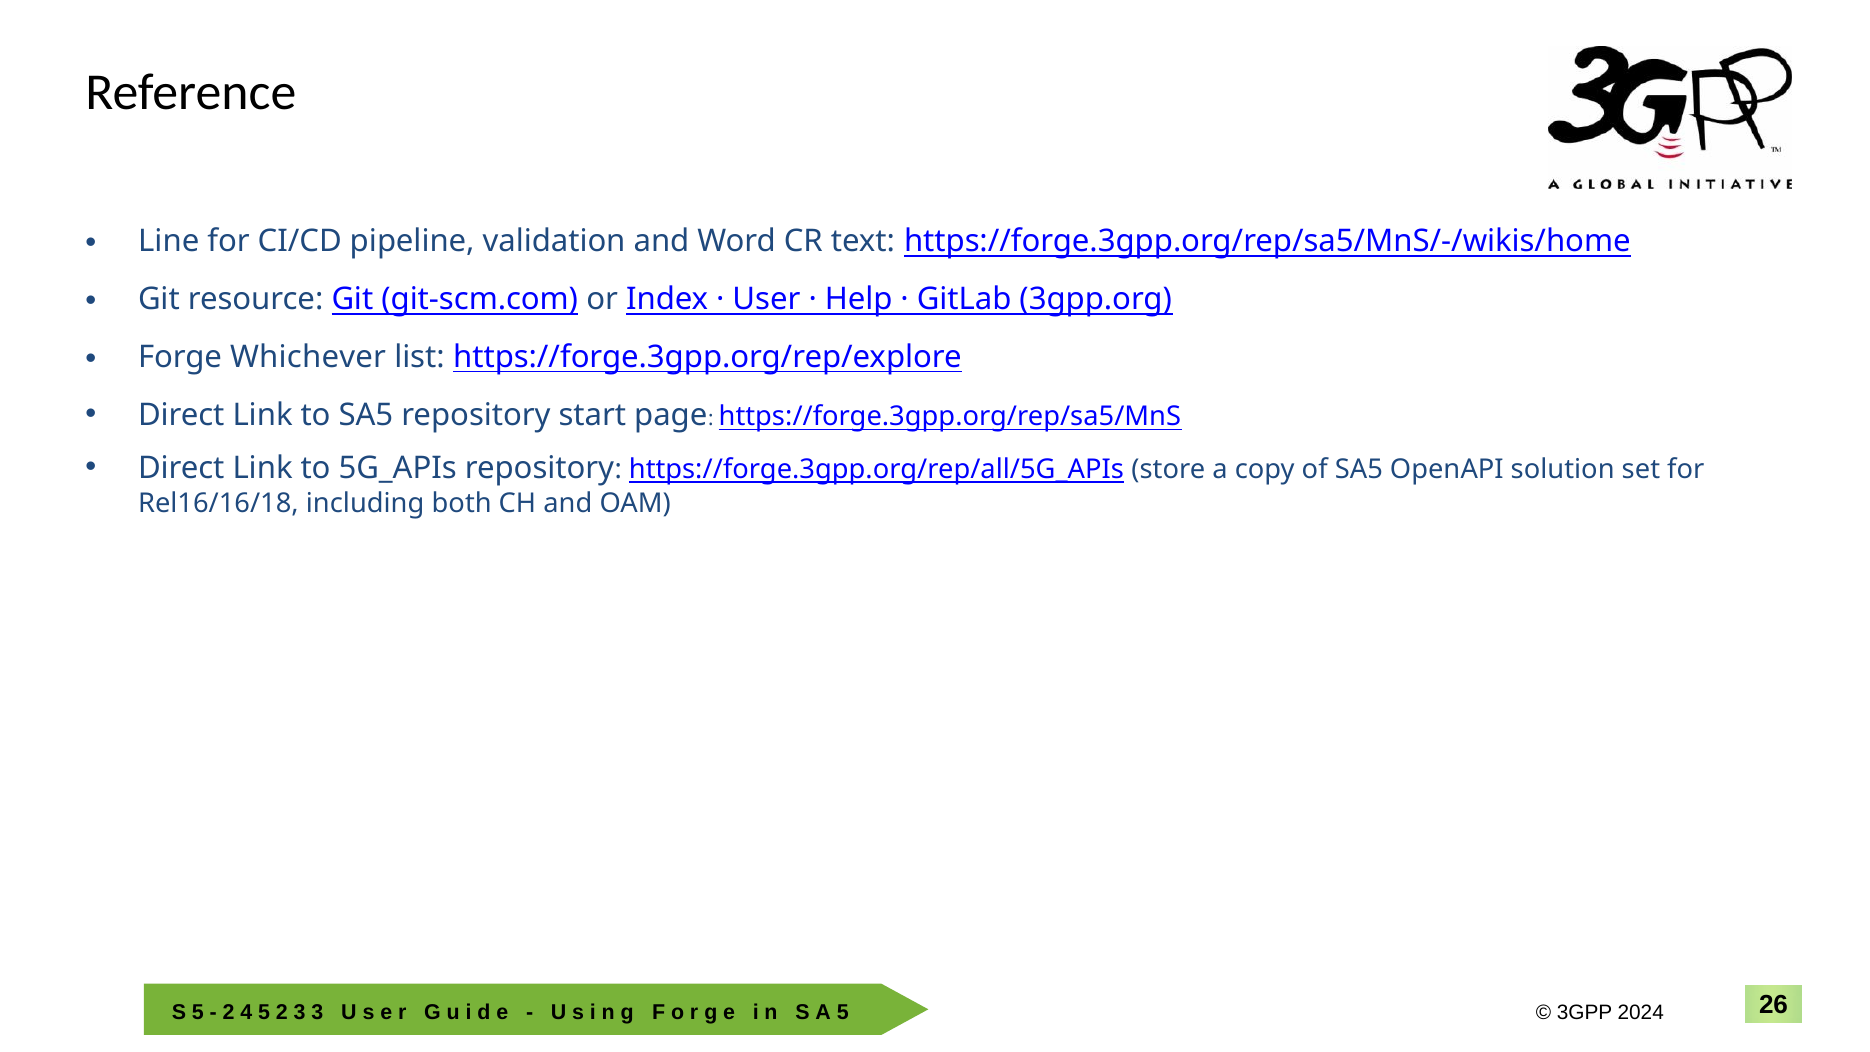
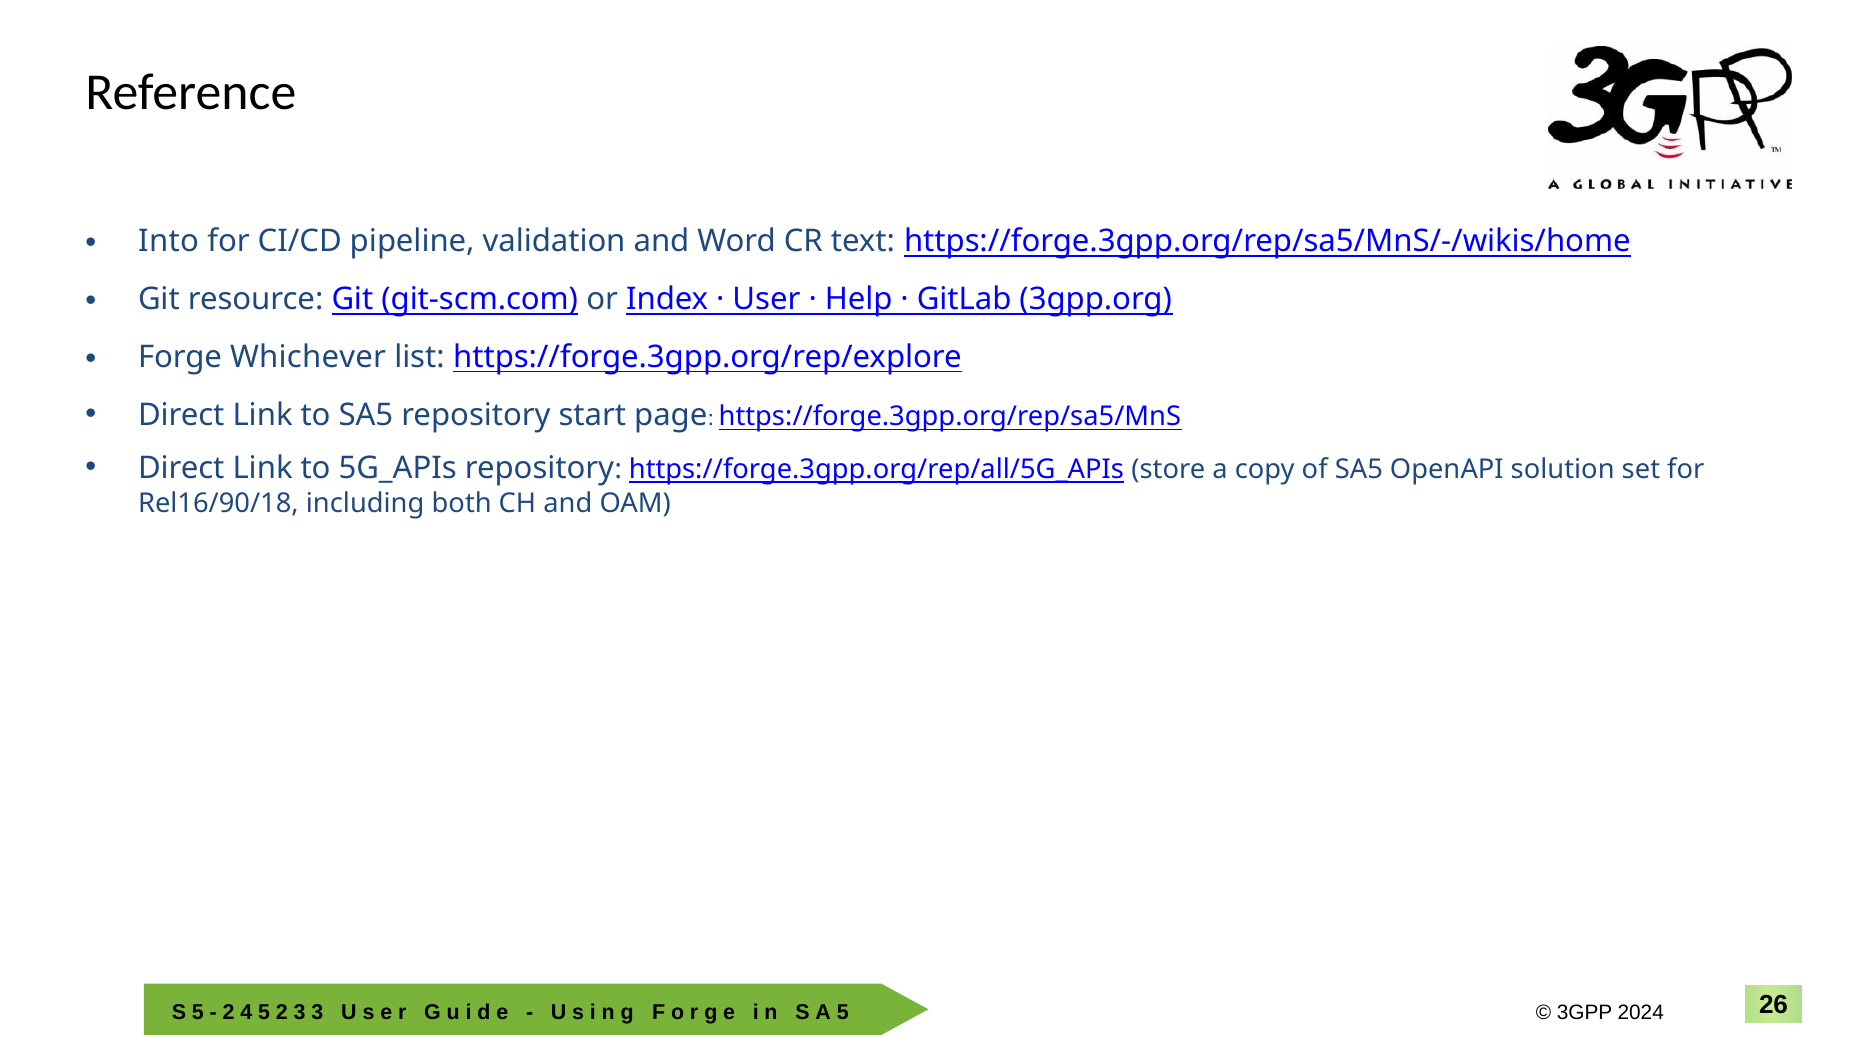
Line: Line -> Into
Rel16/16/18: Rel16/16/18 -> Rel16/90/18
